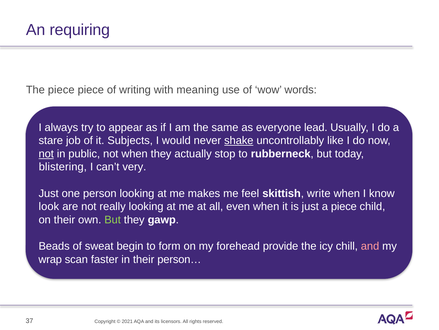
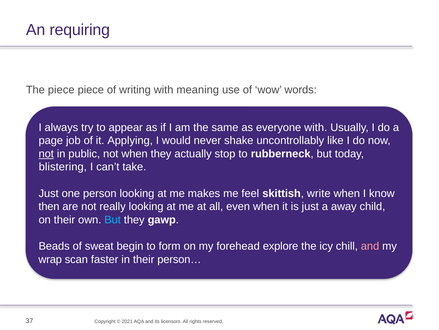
everyone lead: lead -> with
stare: stare -> page
Subjects: Subjects -> Applying
shake underline: present -> none
very: very -> take
look: look -> then
a piece: piece -> away
But at (113, 219) colour: light green -> light blue
provide: provide -> explore
